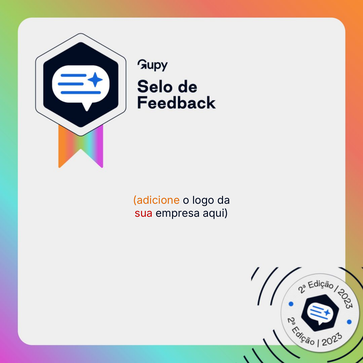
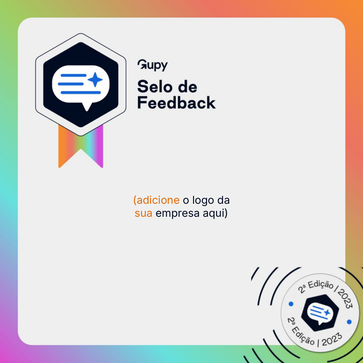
sua colour: red -> orange
